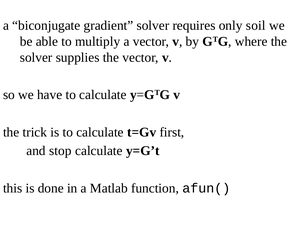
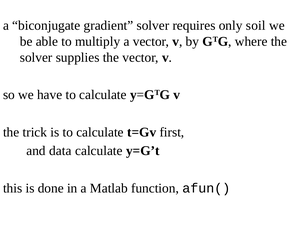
stop: stop -> data
